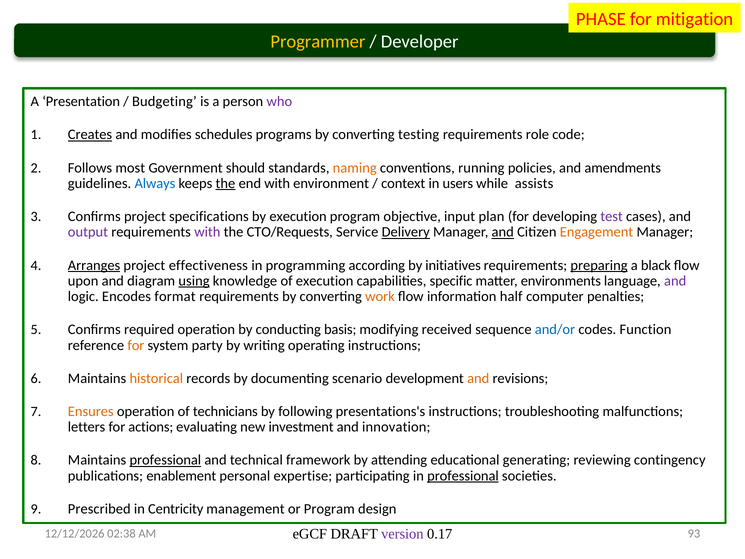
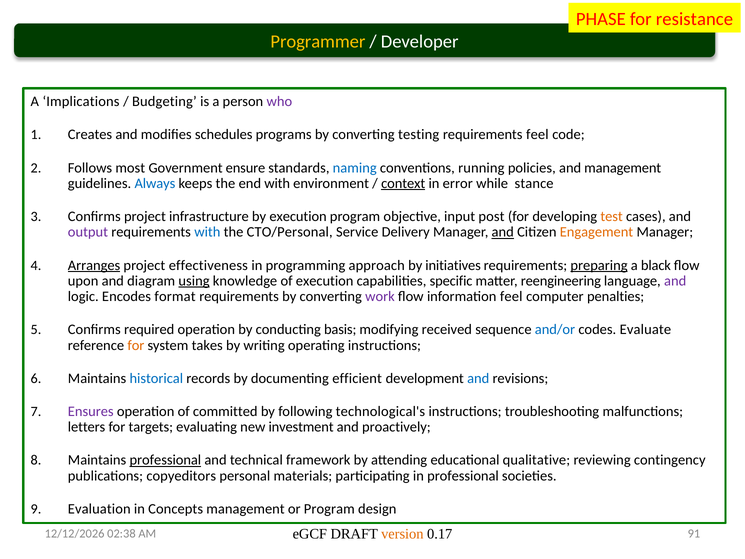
mitigation: mitigation -> resistance
Presentation: Presentation -> Implications
Creates underline: present -> none
requirements role: role -> feel
should: should -> ensure
naming colour: orange -> blue
and amendments: amendments -> management
the at (225, 183) underline: present -> none
context underline: none -> present
users: users -> error
assists: assists -> stance
specifications: specifications -> infrastructure
plan: plan -> post
test colour: purple -> orange
with at (207, 232) colour: purple -> blue
CTO/Requests: CTO/Requests -> CTO/Personal
Delivery underline: present -> none
according: according -> approach
environments: environments -> reengineering
work colour: orange -> purple
information half: half -> feel
Function: Function -> Evaluate
party: party -> takes
historical colour: orange -> blue
scenario: scenario -> efficient
and at (478, 378) colour: orange -> blue
Ensures colour: orange -> purple
technicians: technicians -> committed
presentations's: presentations's -> technological's
actions: actions -> targets
innovation: innovation -> proactively
generating: generating -> qualitative
enablement: enablement -> copyeditors
expertise: expertise -> materials
professional at (463, 476) underline: present -> none
Prescribed: Prescribed -> Evaluation
Centricity: Centricity -> Concepts
version colour: purple -> orange
93: 93 -> 91
